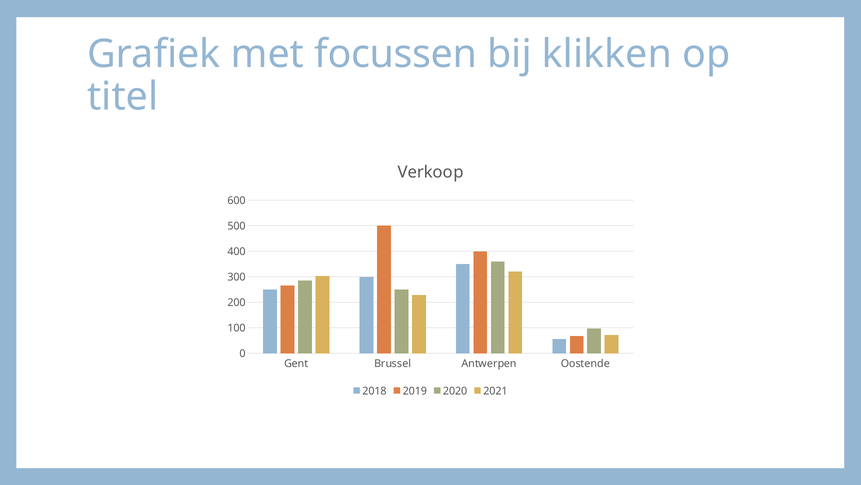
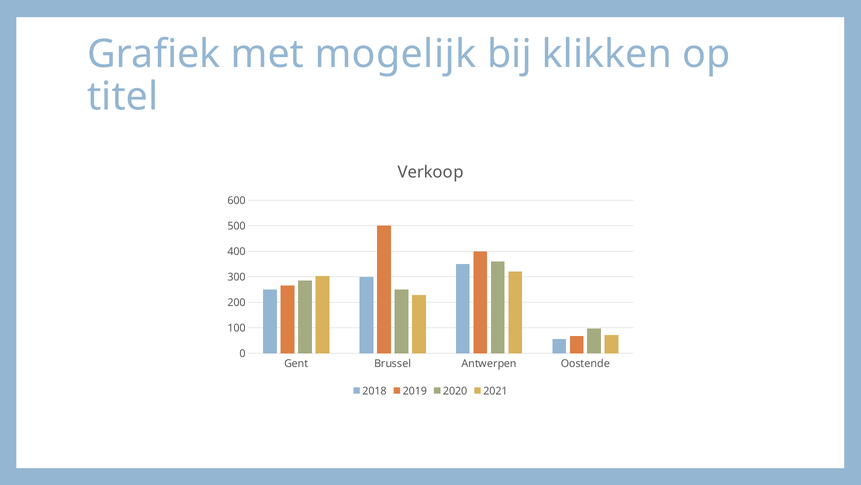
focussen: focussen -> mogelijk
